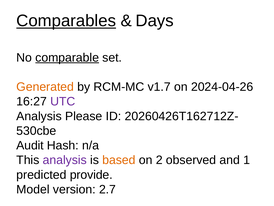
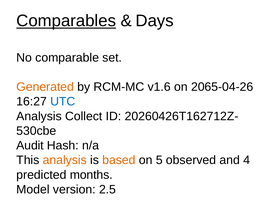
comparable underline: present -> none
v1.7: v1.7 -> v1.6
2024-04-26: 2024-04-26 -> 2065-04-26
UTC colour: purple -> blue
Please: Please -> Collect
analysis at (65, 160) colour: purple -> orange
2: 2 -> 5
1: 1 -> 4
provide: provide -> months
2.7: 2.7 -> 2.5
